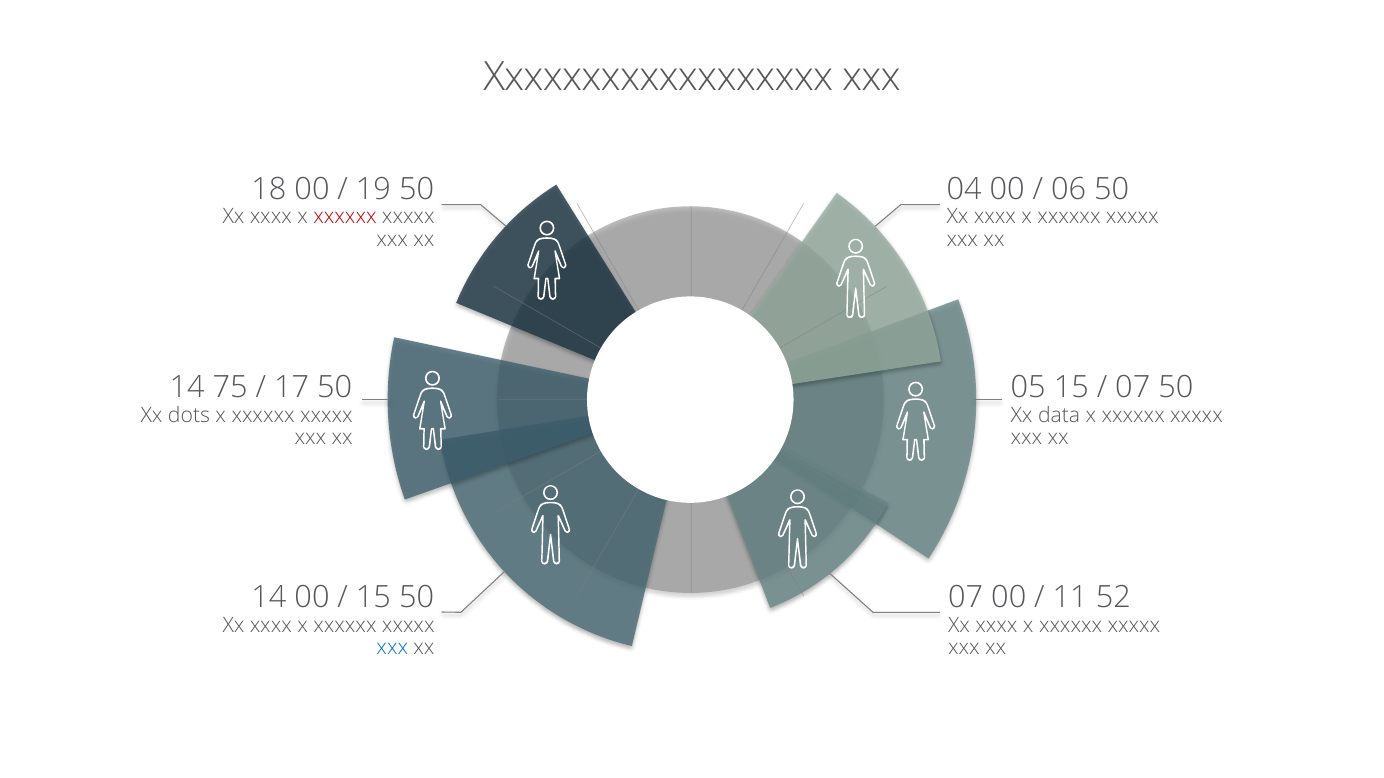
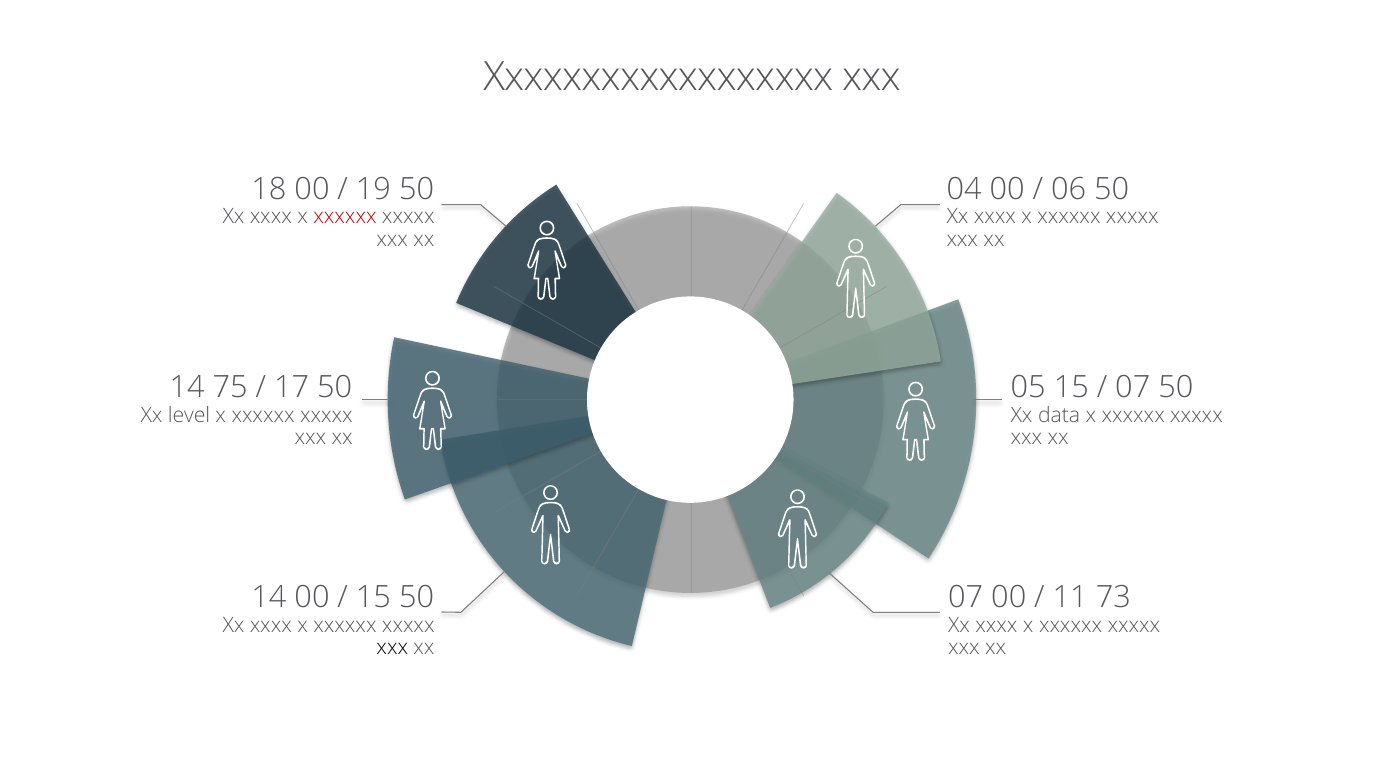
dots: dots -> level
52: 52 -> 73
xxx at (392, 648) colour: blue -> black
